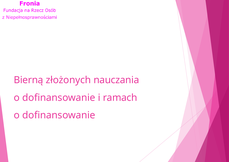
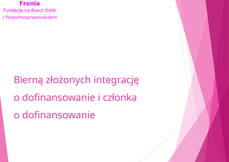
nauczania: nauczania -> integrację
ramach: ramach -> członka
